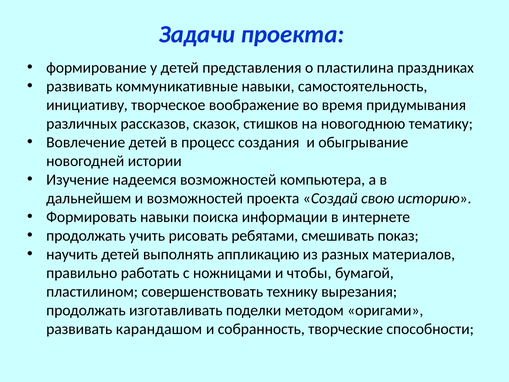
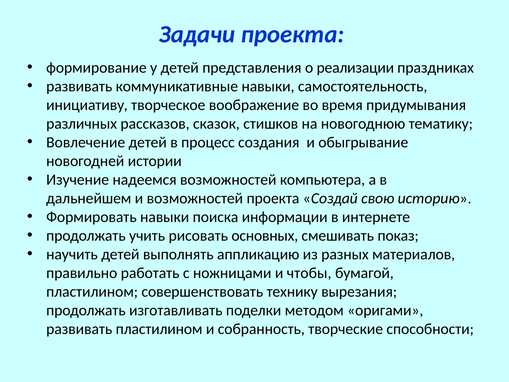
пластилина: пластилина -> реализации
ребятами: ребятами -> основных
развивать карандашом: карандашом -> пластилином
